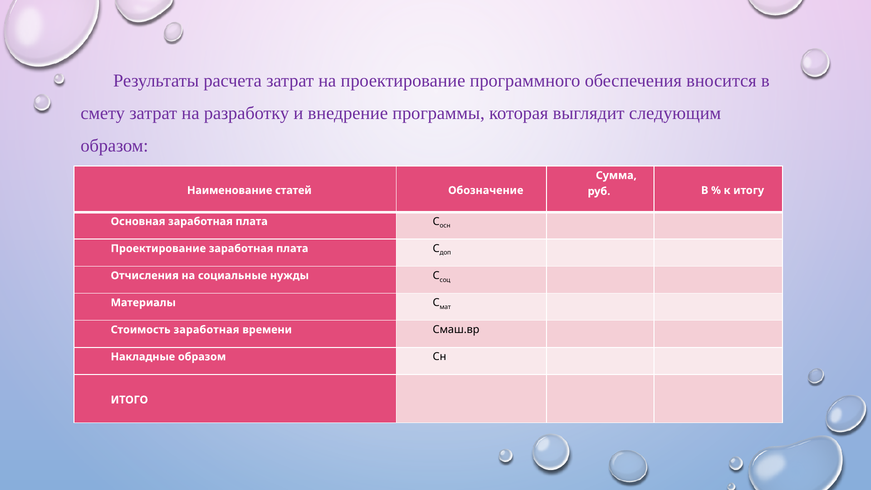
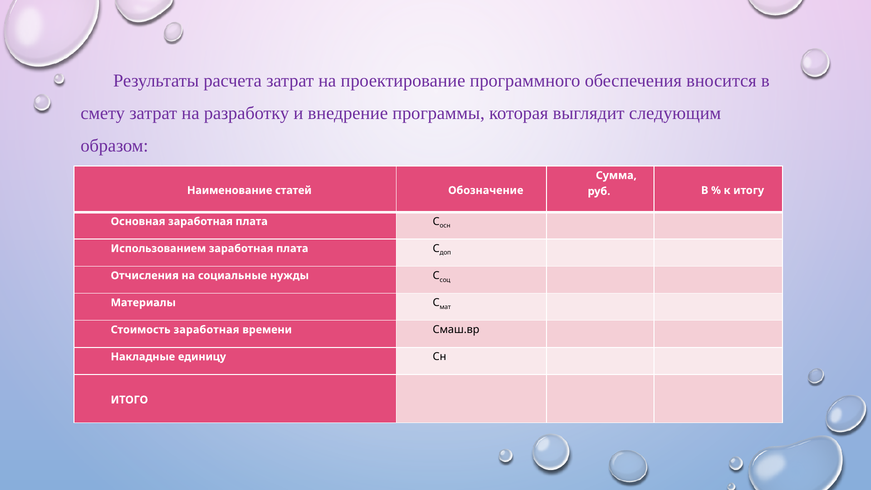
Проектирование at (158, 249): Проектирование -> Использованием
Накладные образом: образом -> единицу
